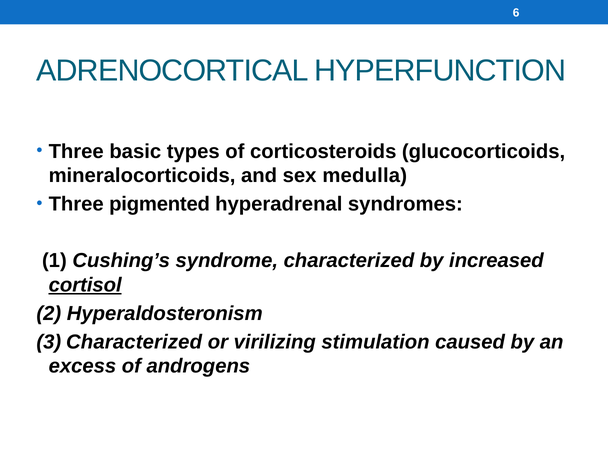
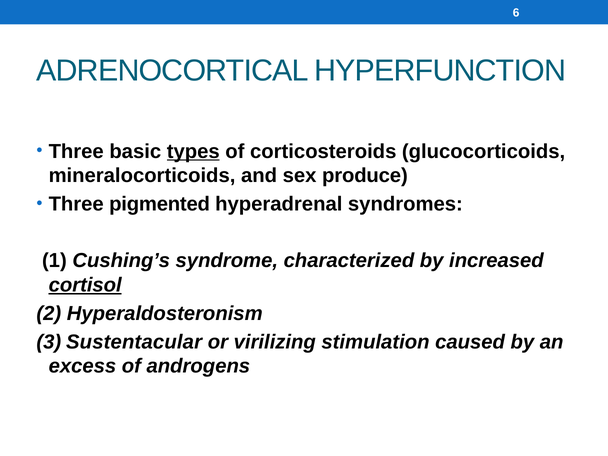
types underline: none -> present
medulla: medulla -> produce
3 Characterized: Characterized -> Sustentacular
